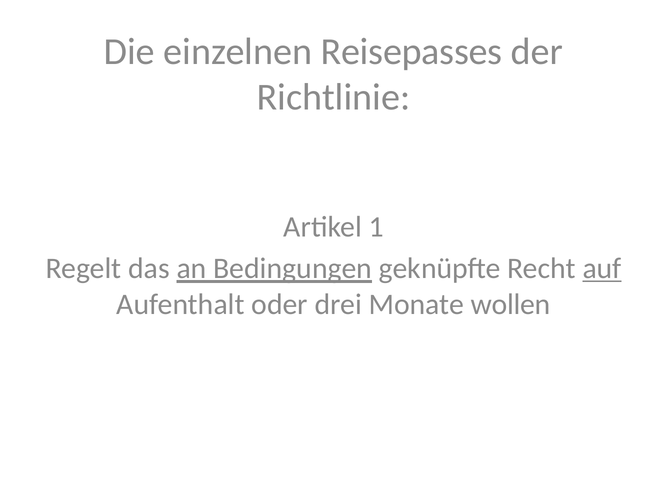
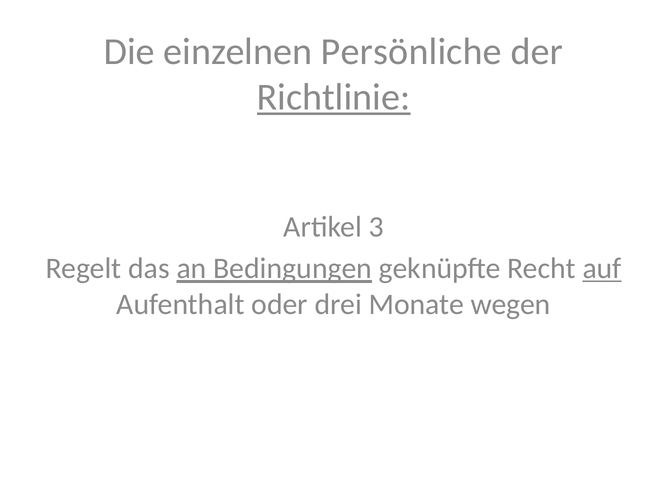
Reisepasses: Reisepasses -> Persönliche
Richtlinie underline: none -> present
1: 1 -> 3
wollen: wollen -> wegen
